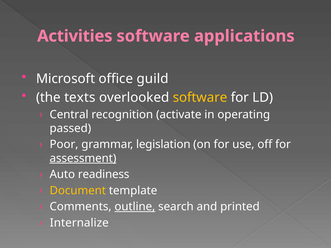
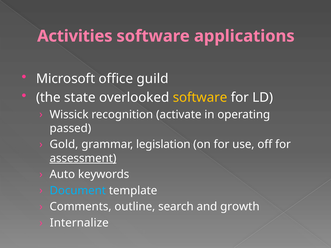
texts: texts -> state
Central: Central -> Wissick
Poor: Poor -> Gold
readiness: readiness -> keywords
Document colour: yellow -> light blue
outline underline: present -> none
printed: printed -> growth
